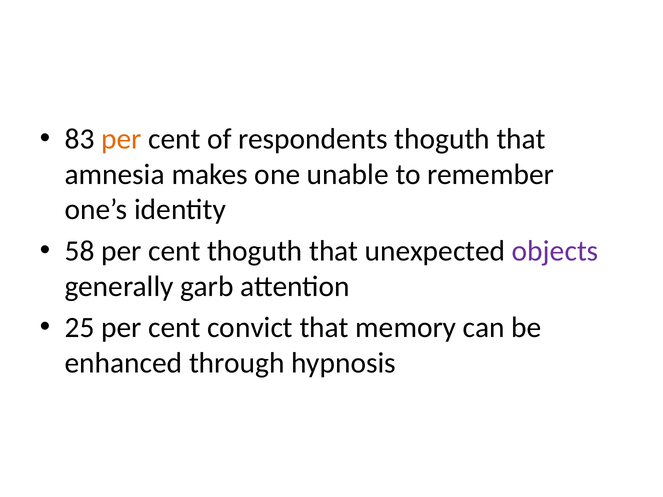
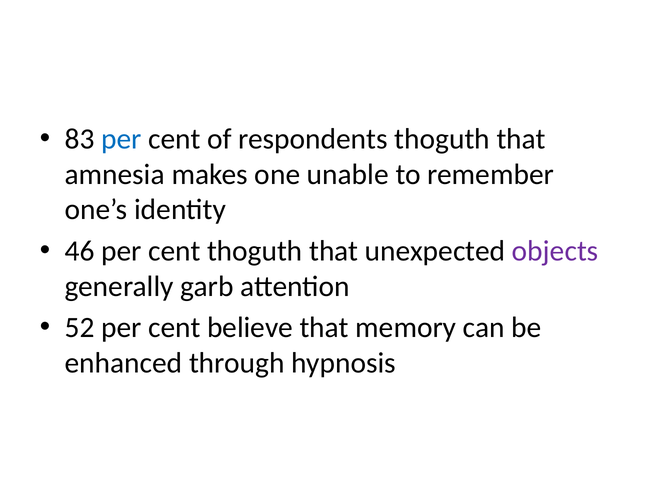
per at (121, 139) colour: orange -> blue
58: 58 -> 46
25: 25 -> 52
convict: convict -> believe
